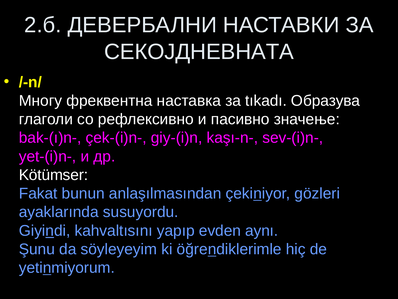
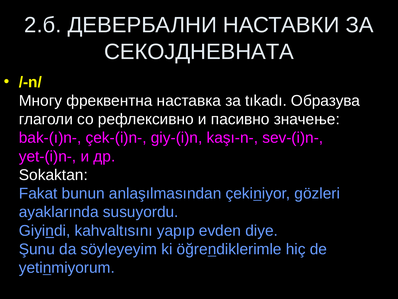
Kötümser: Kötümser -> Sokaktan
aynı: aynı -> diye
